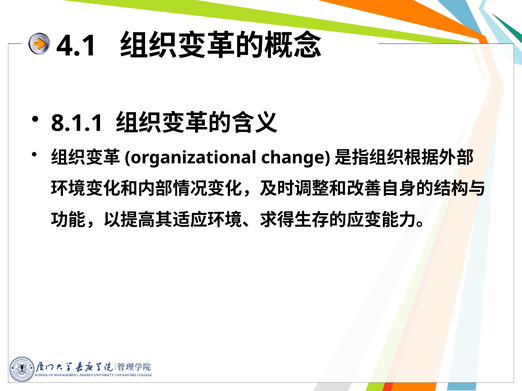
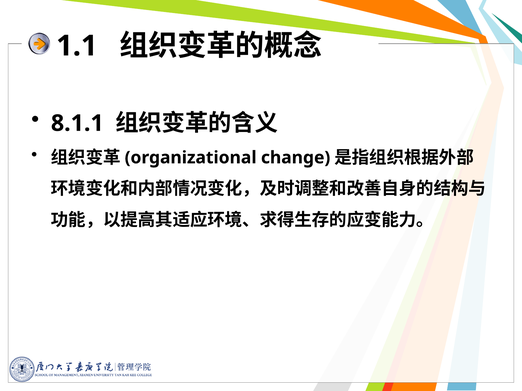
4.1: 4.1 -> 1.1
